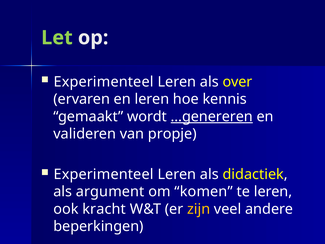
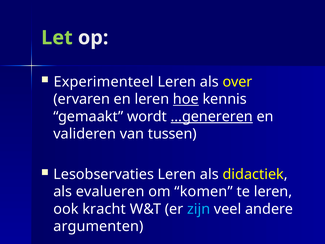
hoe underline: none -> present
propje: propje -> tussen
Experimenteel at (104, 174): Experimenteel -> Lesobservaties
argument: argument -> evalueren
zijn colour: yellow -> light blue
beperkingen: beperkingen -> argumenten
